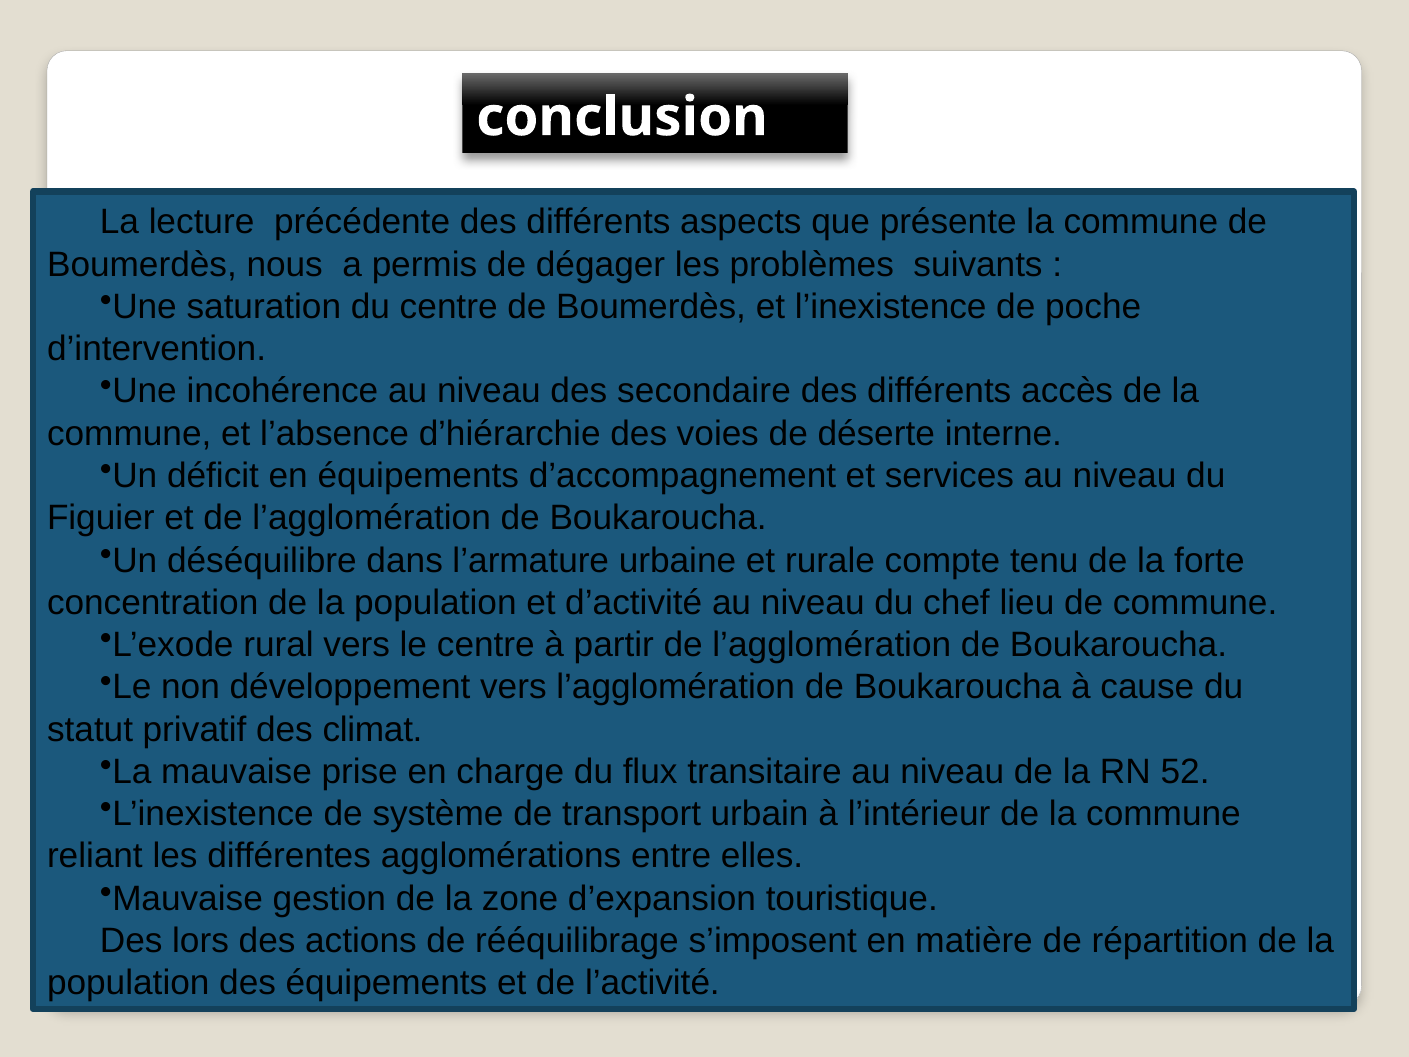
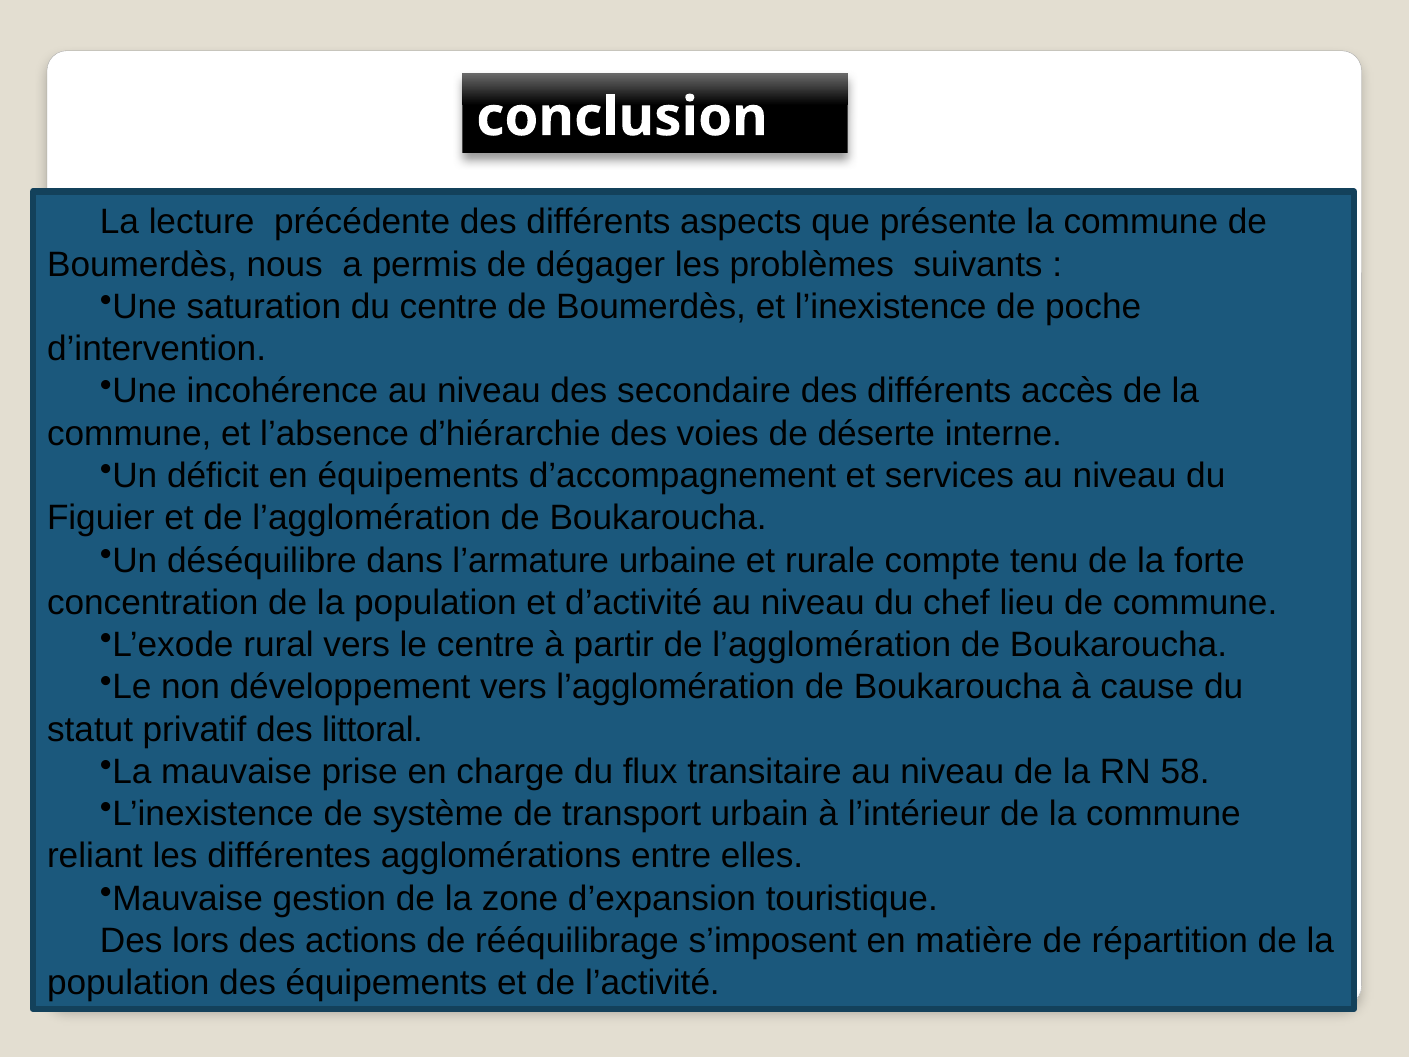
climat: climat -> littoral
52: 52 -> 58
